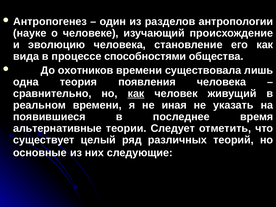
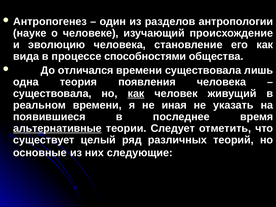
охотников: охотников -> отличался
сравнительно at (52, 94): сравнительно -> существовала
альтернативные underline: none -> present
